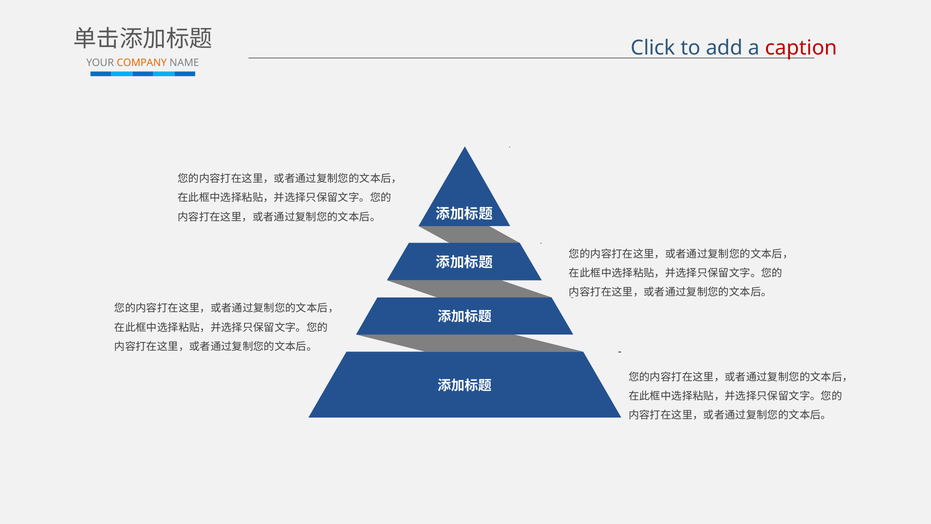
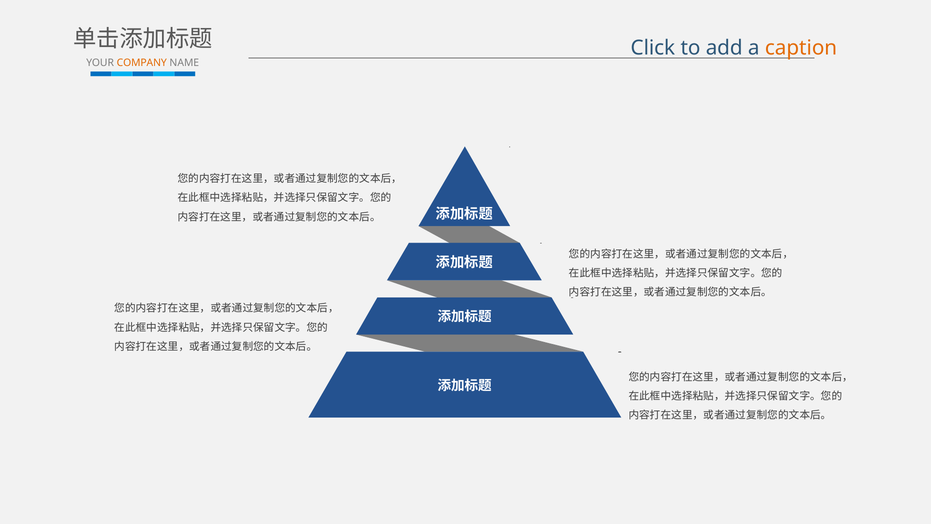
caption colour: red -> orange
